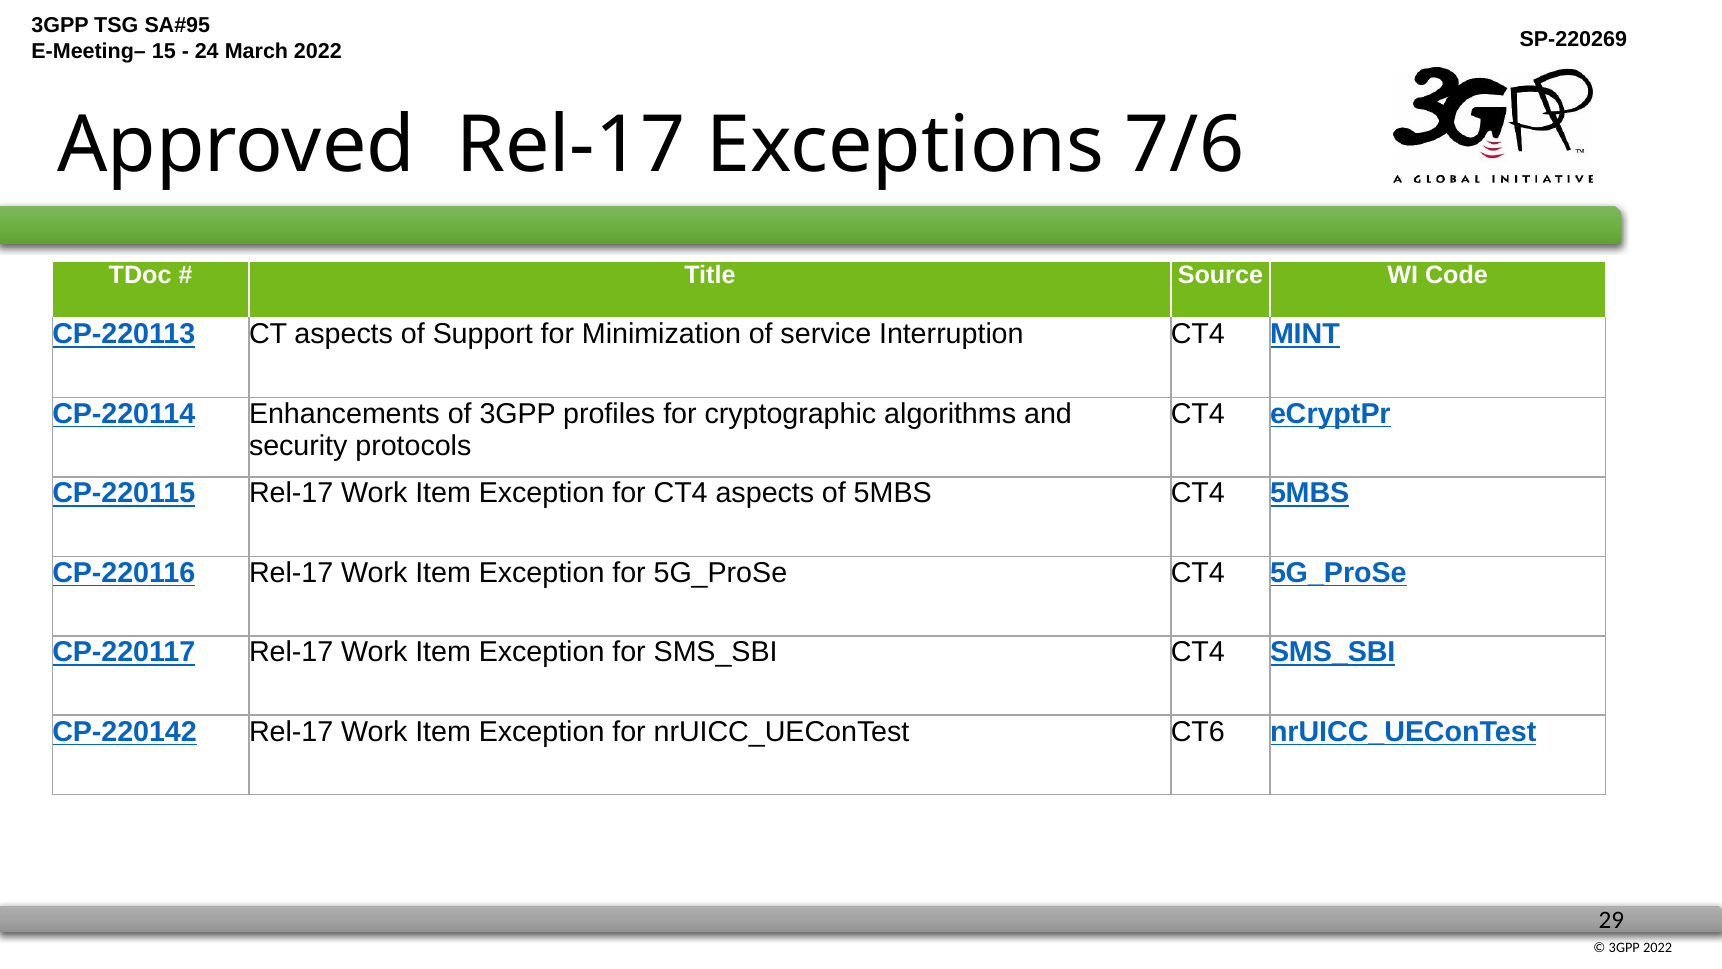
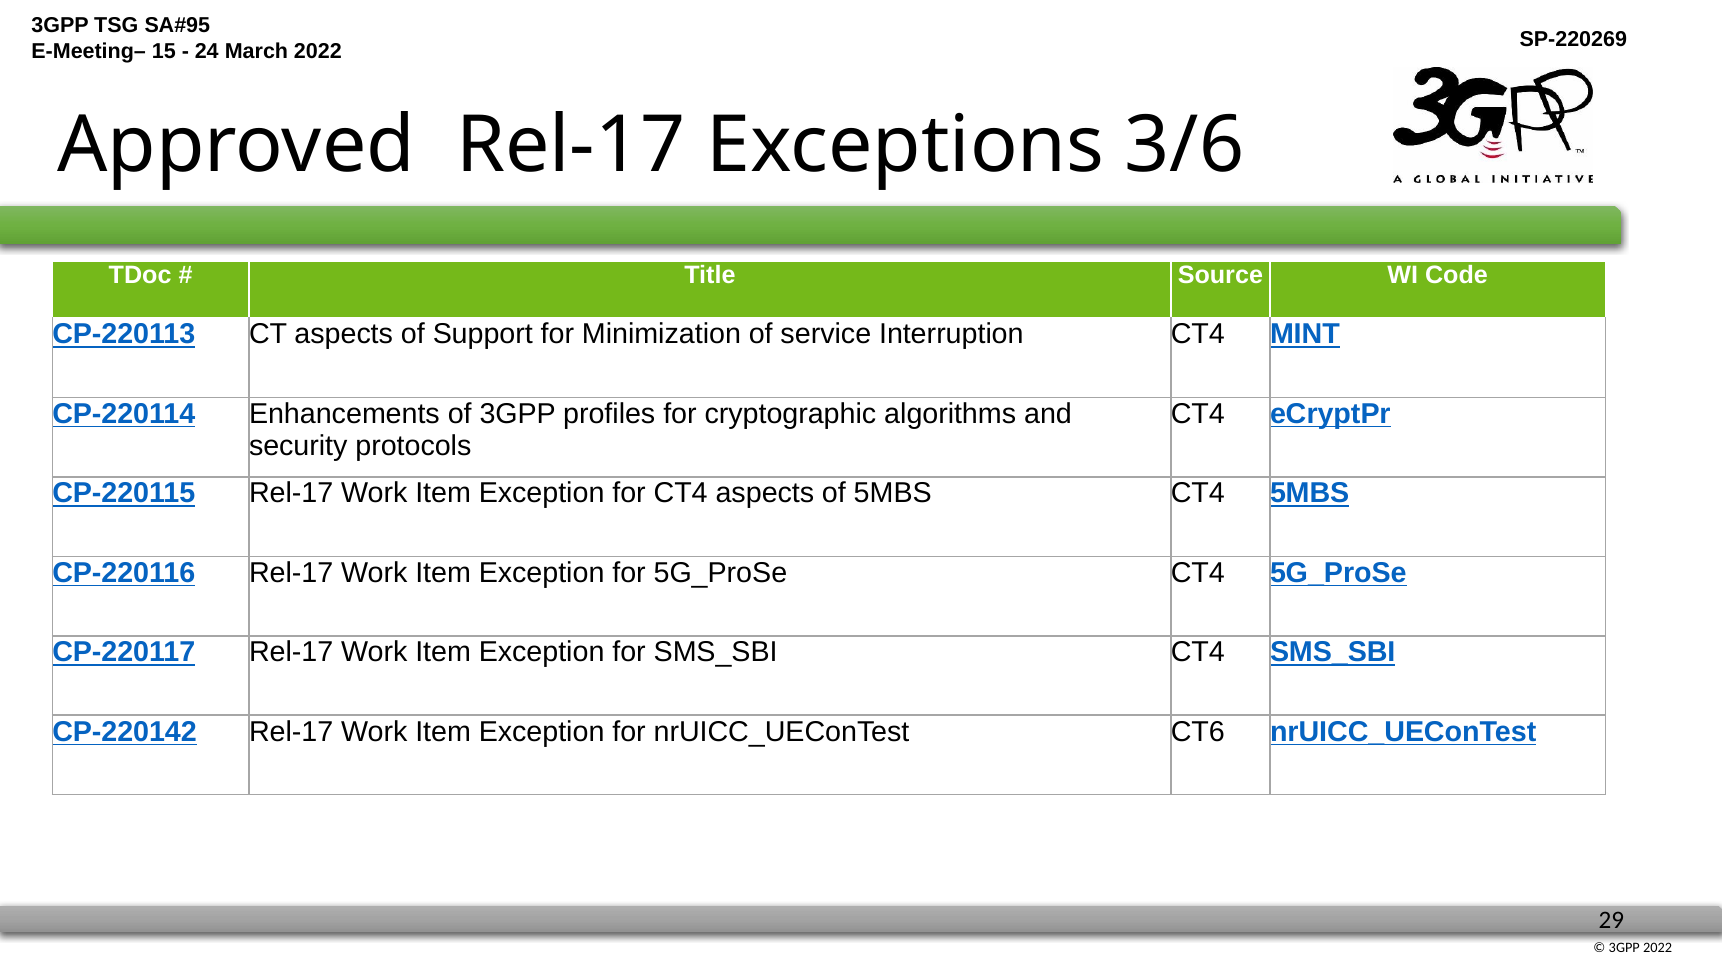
7/6: 7/6 -> 3/6
